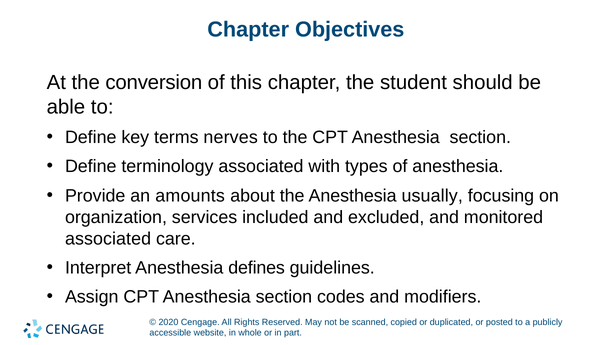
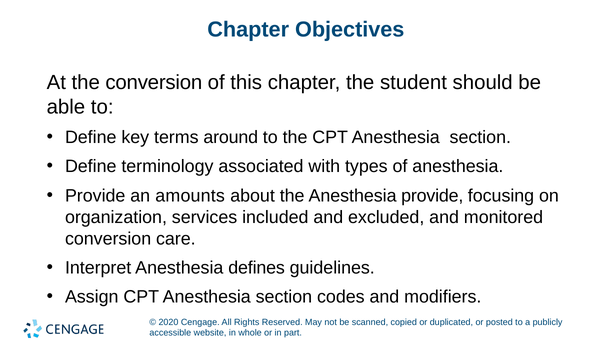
nerves: nerves -> around
Anesthesia usually: usually -> provide
associated at (108, 238): associated -> conversion
